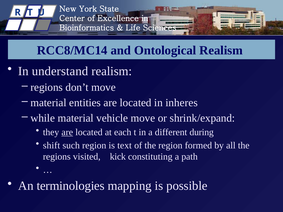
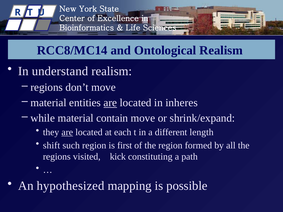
are at (110, 103) underline: none -> present
vehicle: vehicle -> contain
during: during -> length
text: text -> first
terminologies: terminologies -> hypothesized
